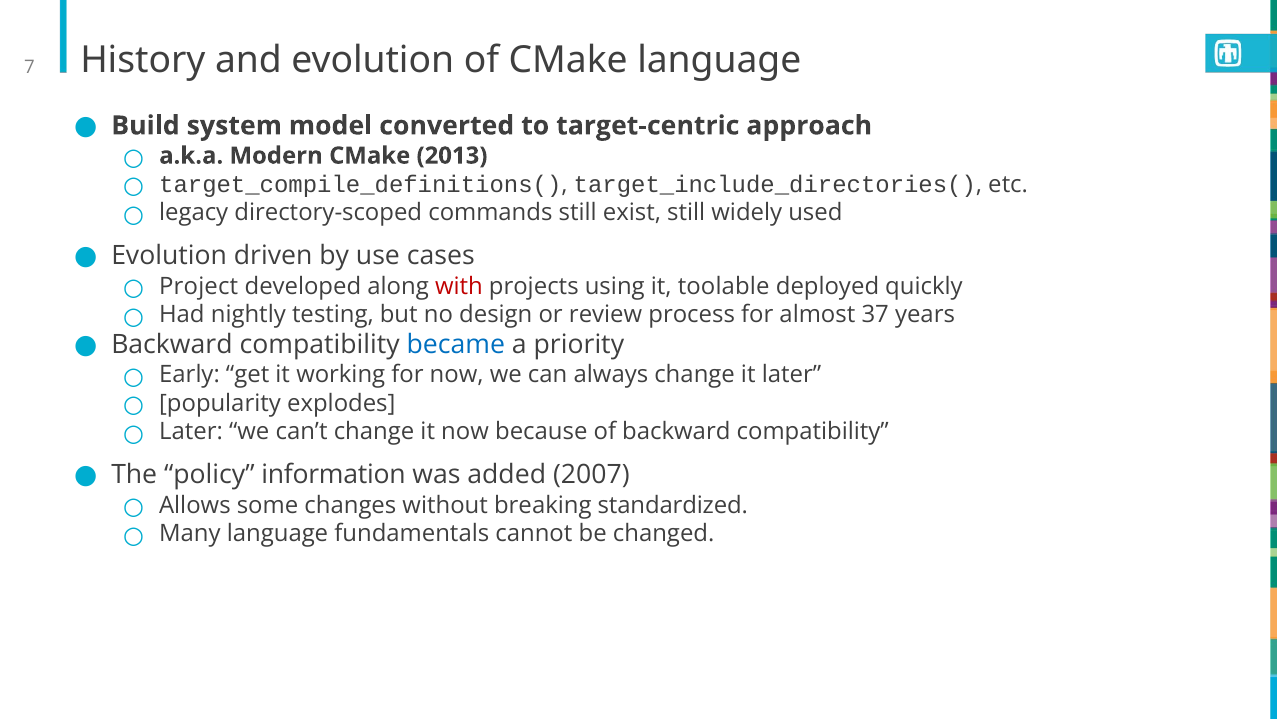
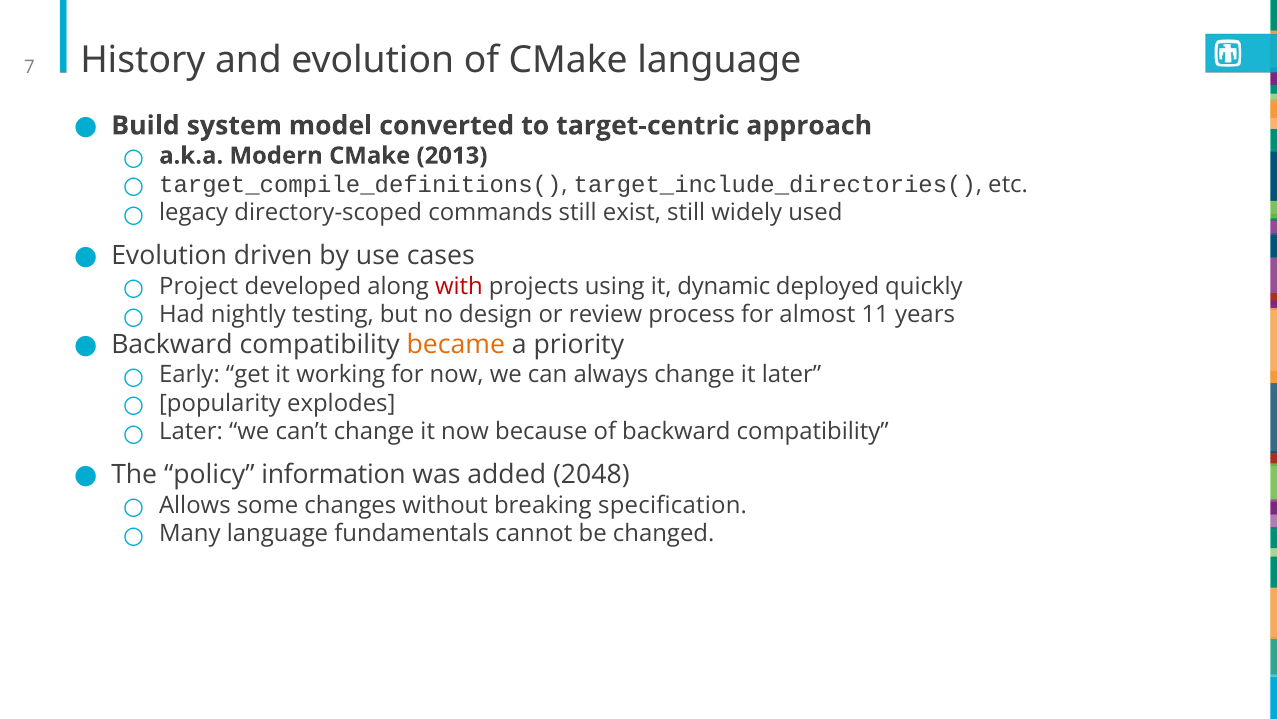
toolable: toolable -> dynamic
37: 37 -> 11
became colour: blue -> orange
2007: 2007 -> 2048
standardized: standardized -> specification
